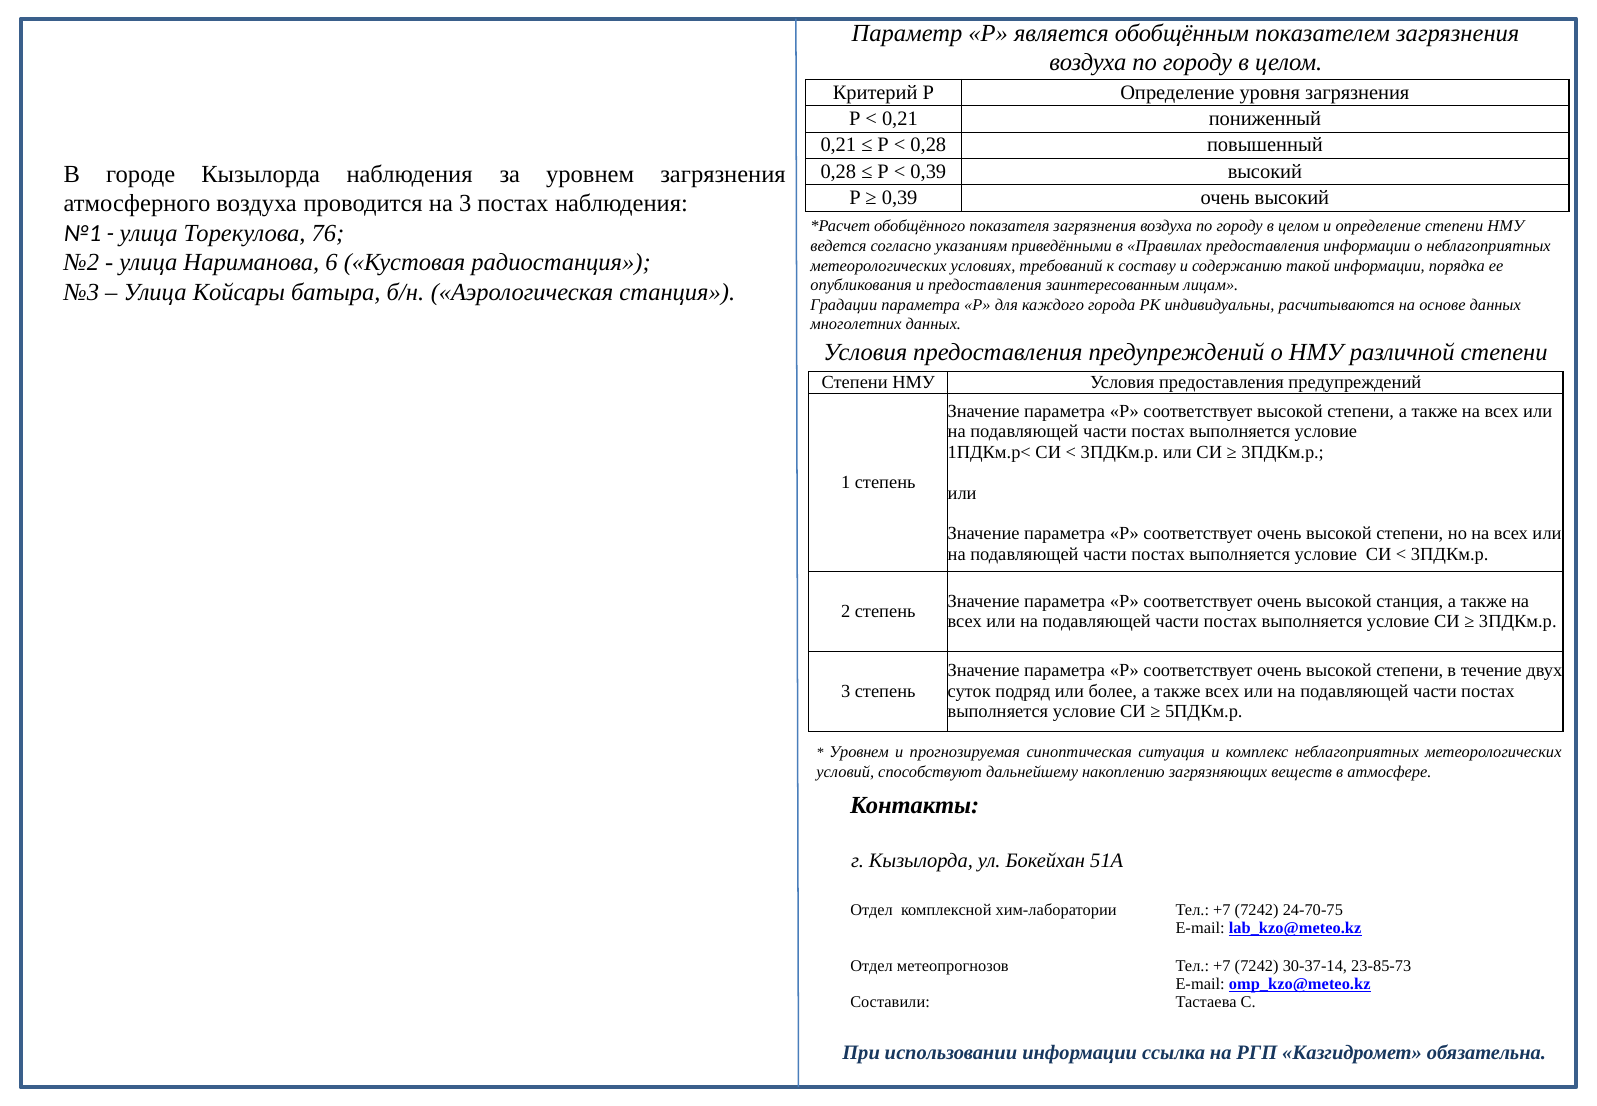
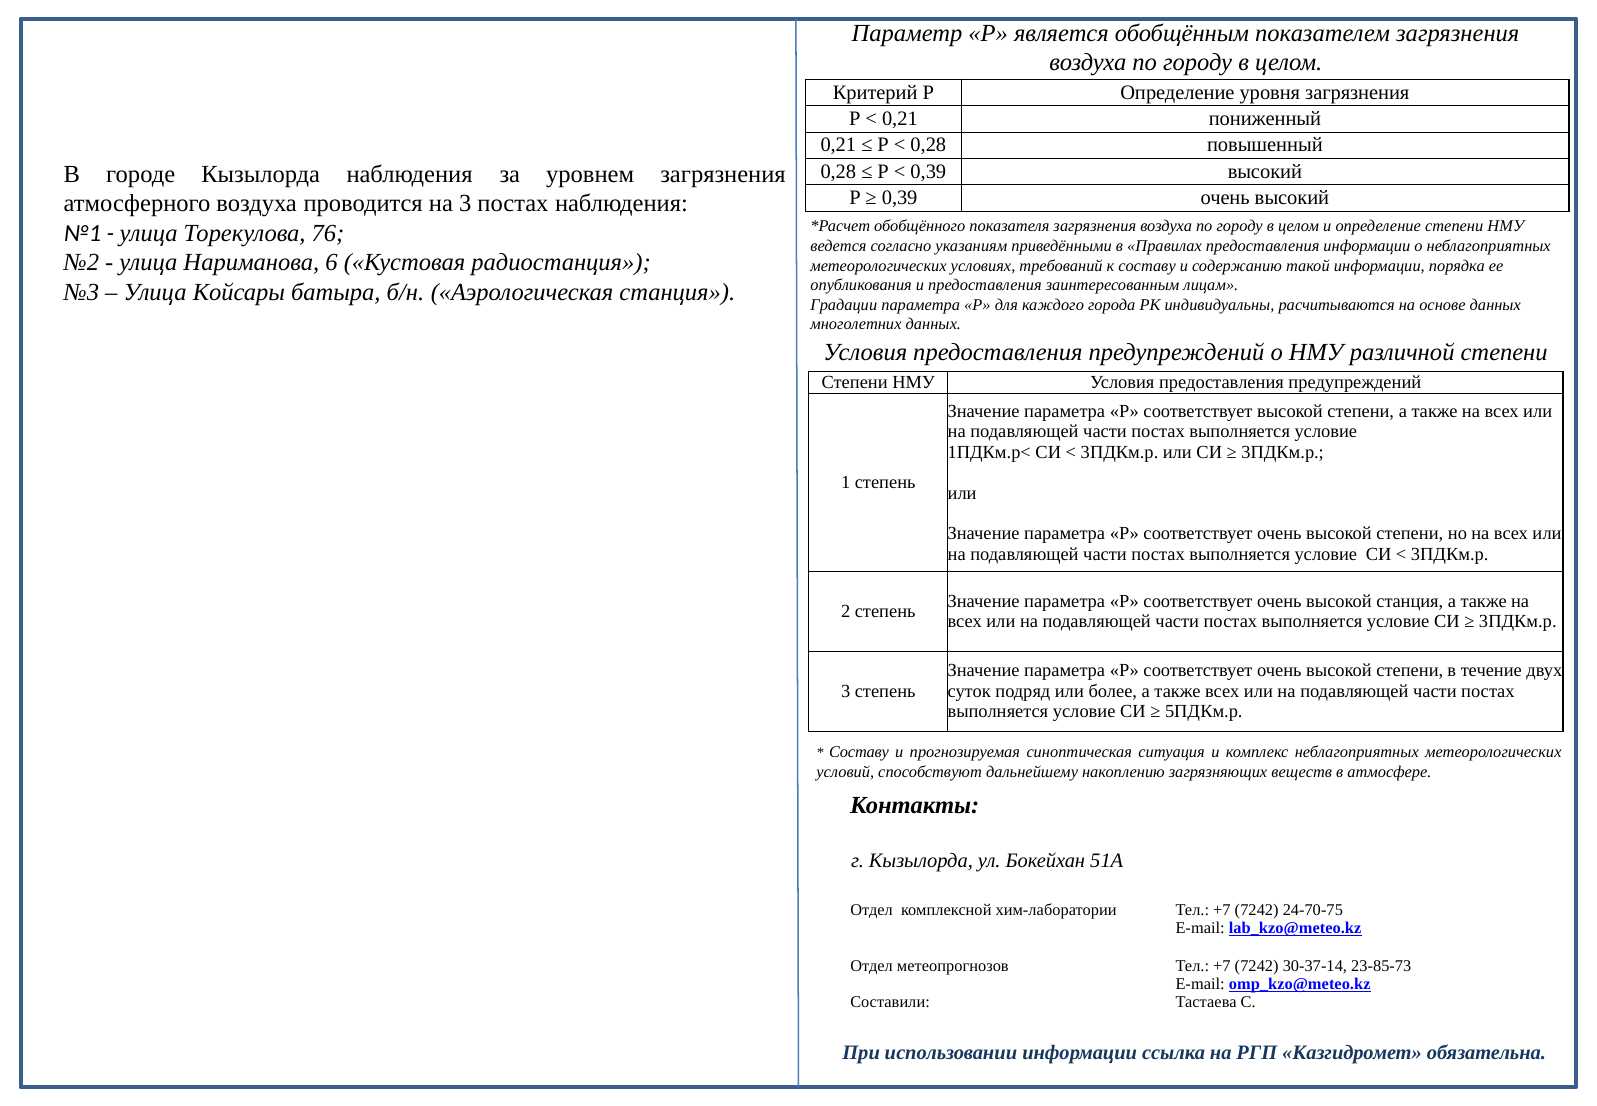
Уровнем at (859, 752): Уровнем -> Составу
